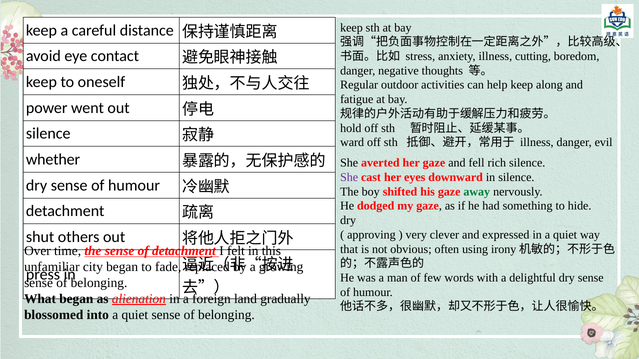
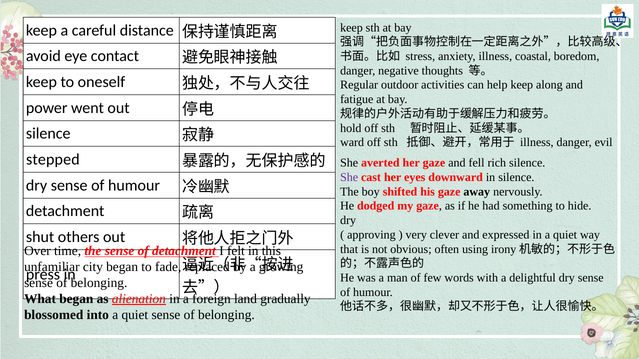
cutting: cutting -> coastal
whether: whether -> stepped
away colour: green -> black
